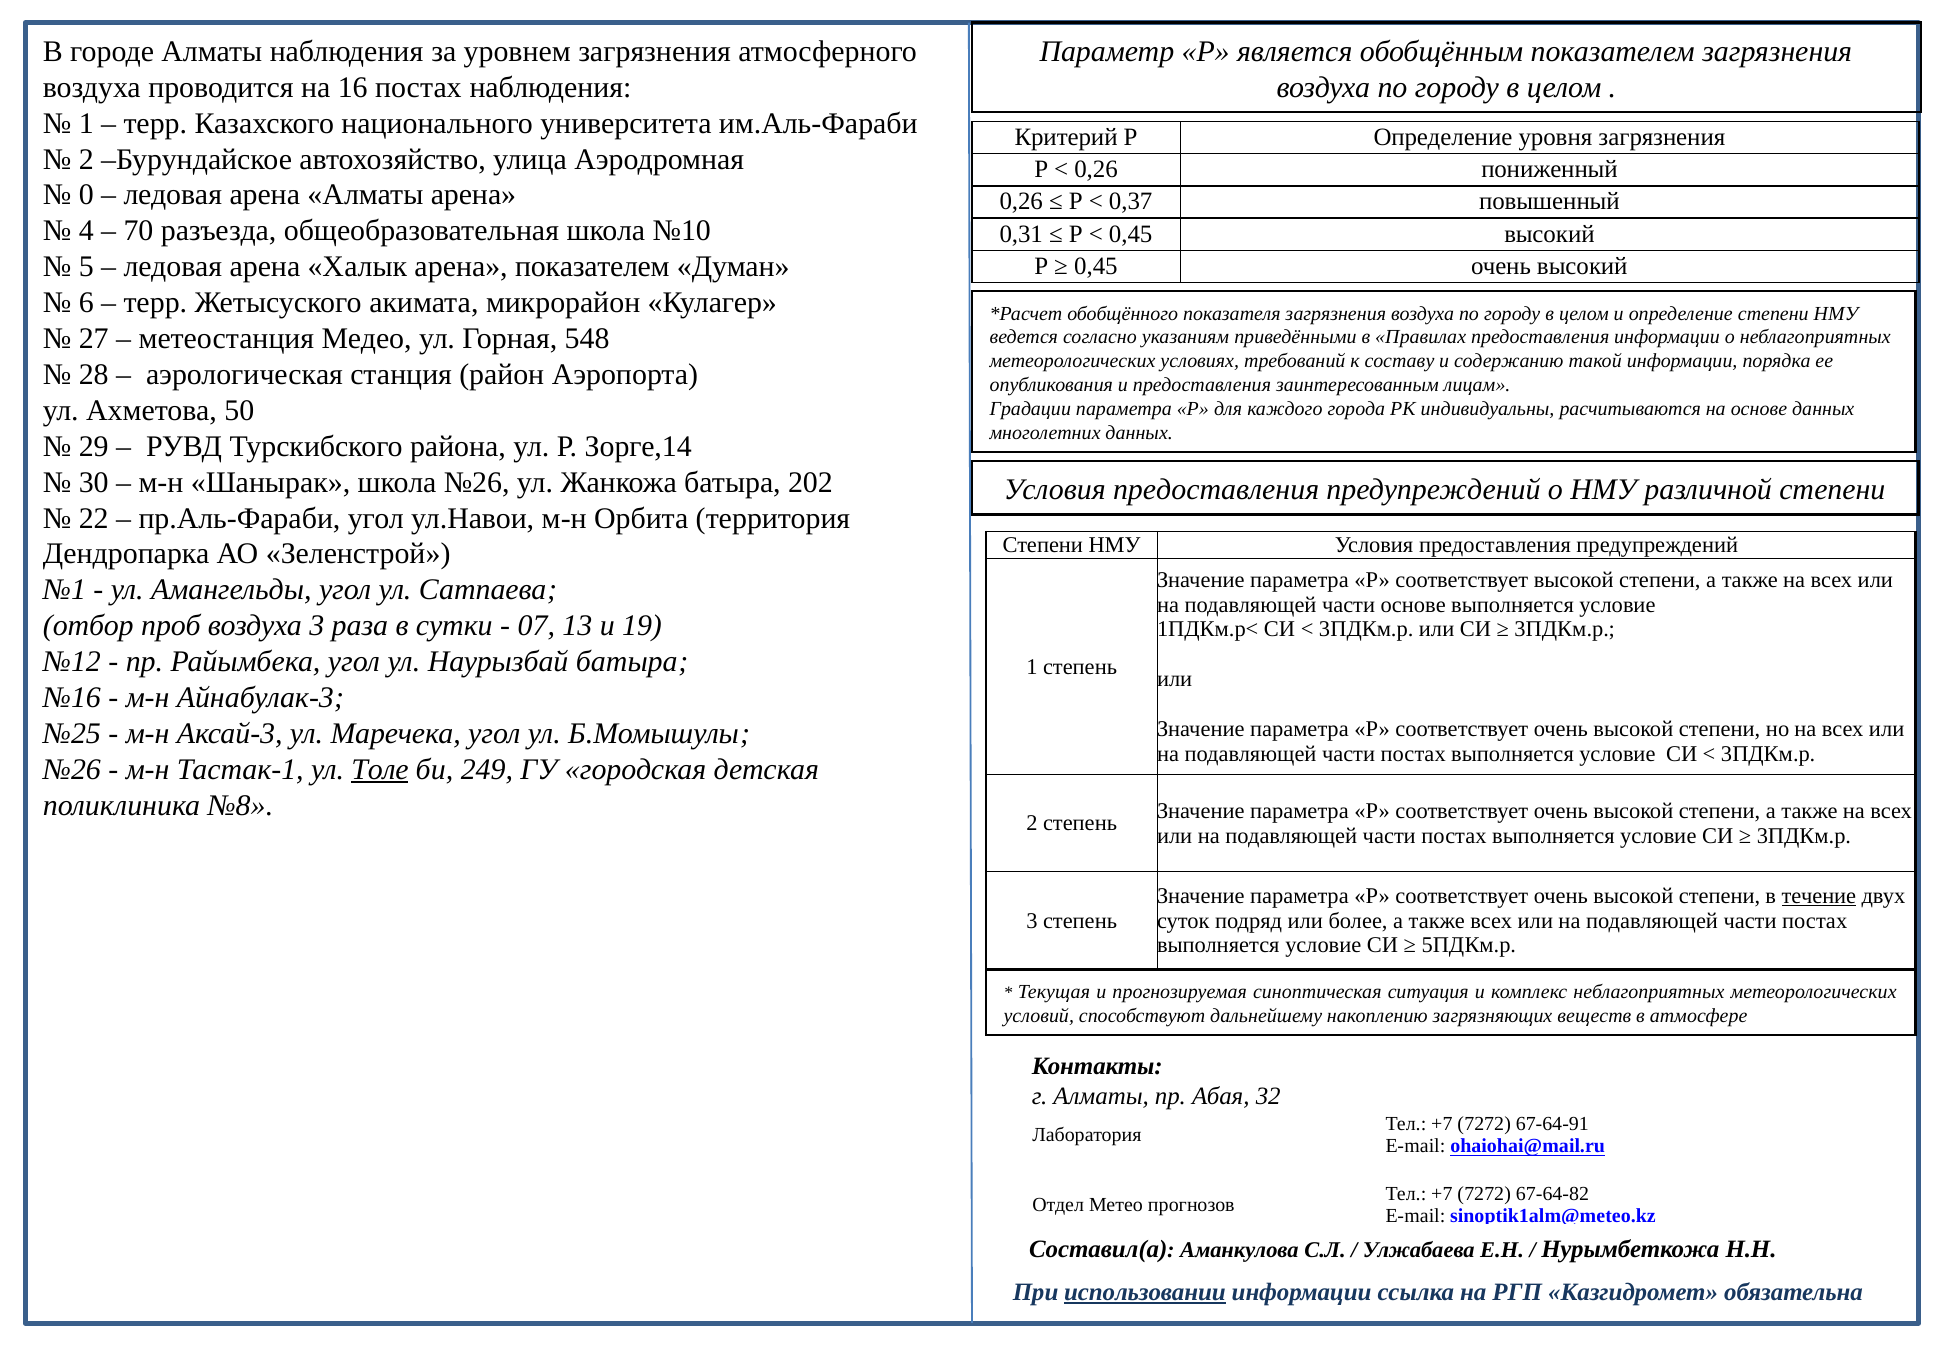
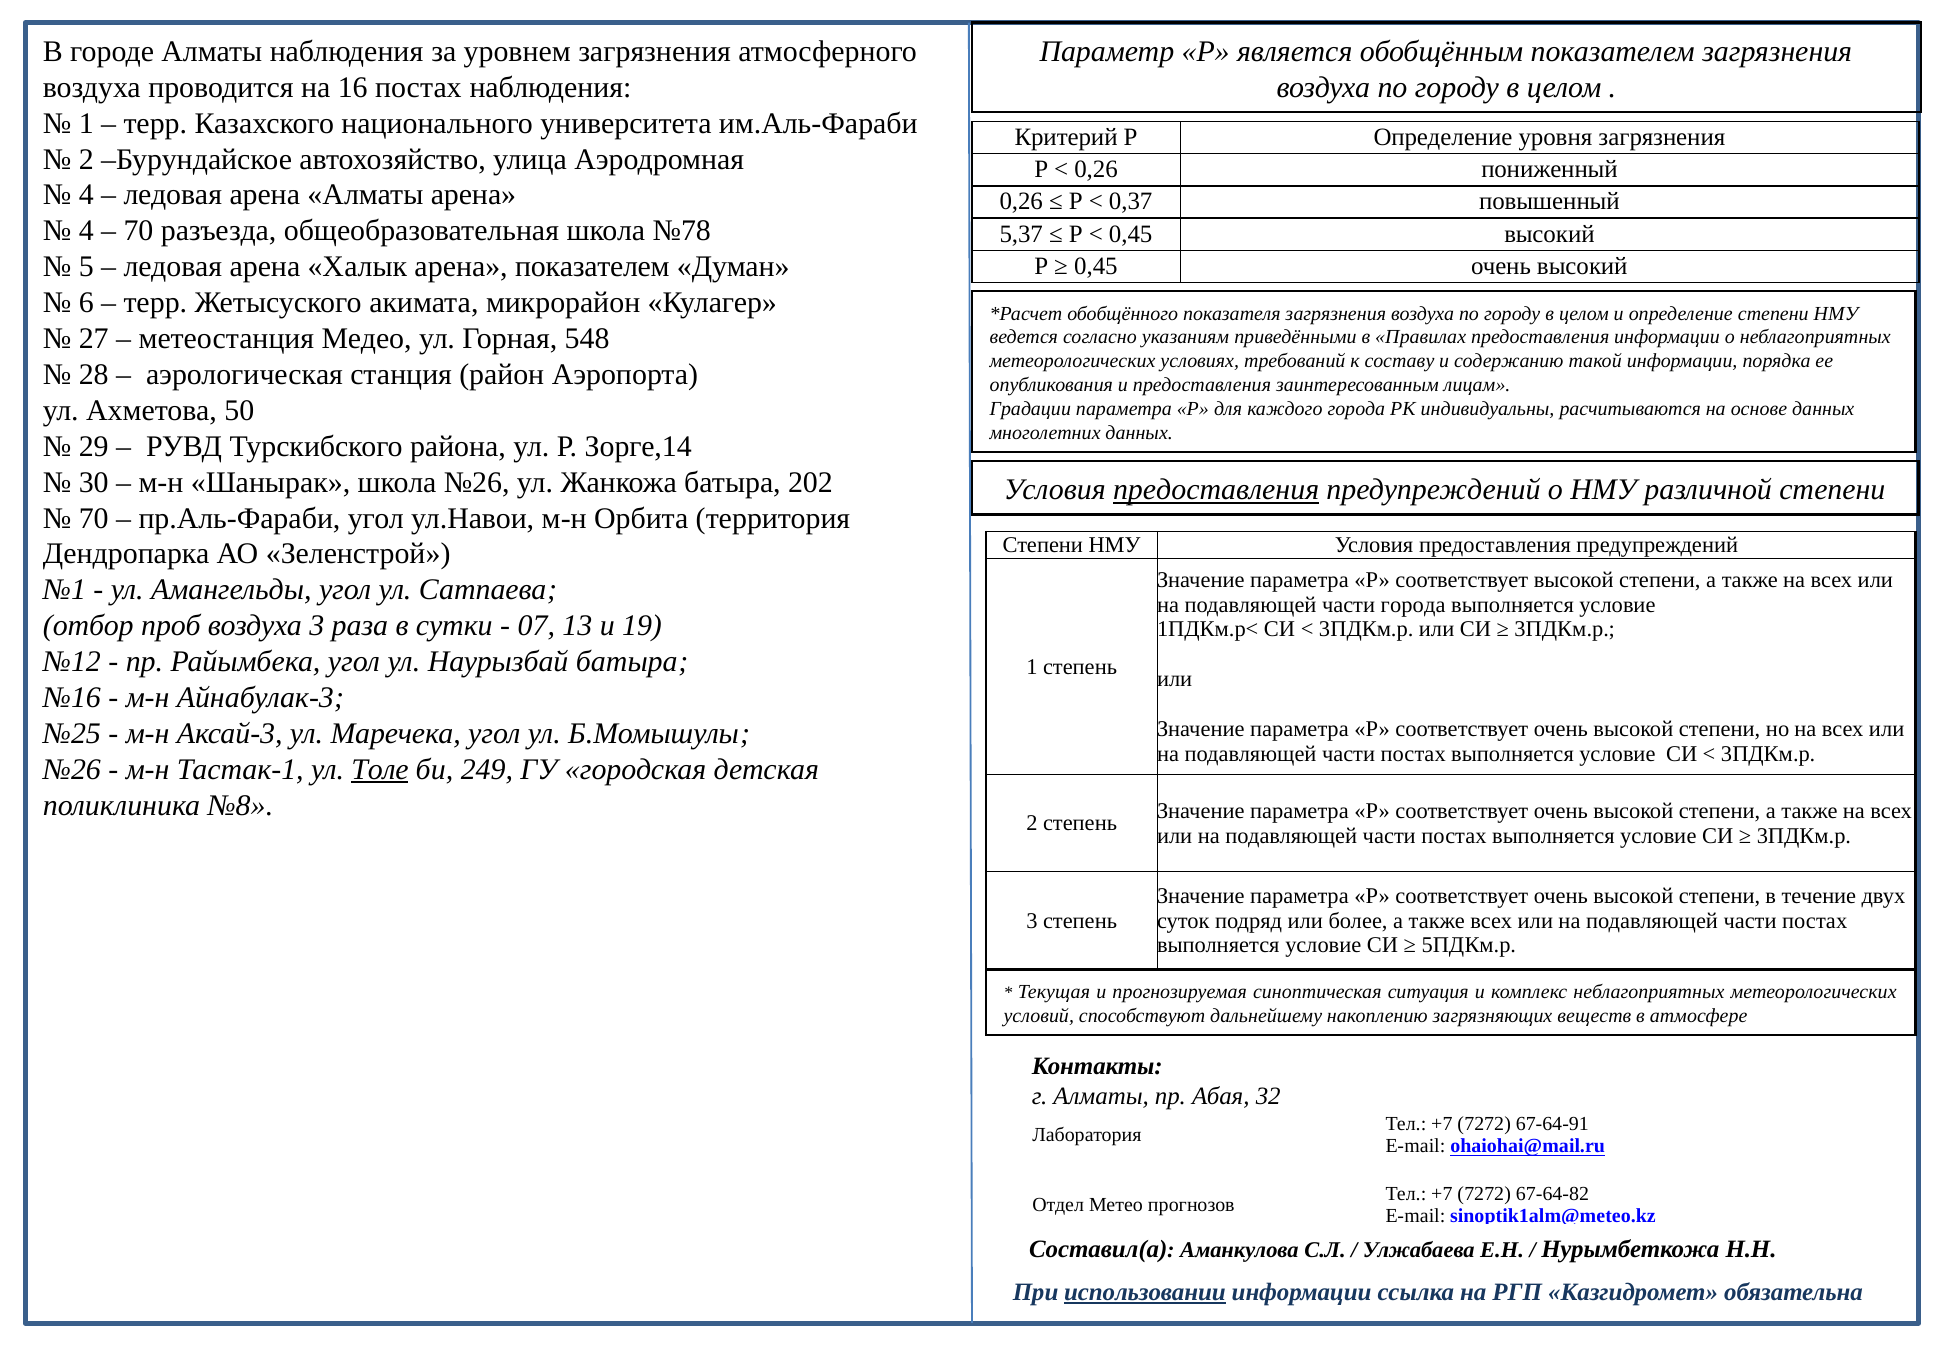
0 at (86, 195): 0 -> 4
№10: №10 -> №78
0,31: 0,31 -> 5,37
предоставления at (1216, 490) underline: none -> present
22 at (94, 518): 22 -> 70
части основе: основе -> города
течение underline: present -> none
